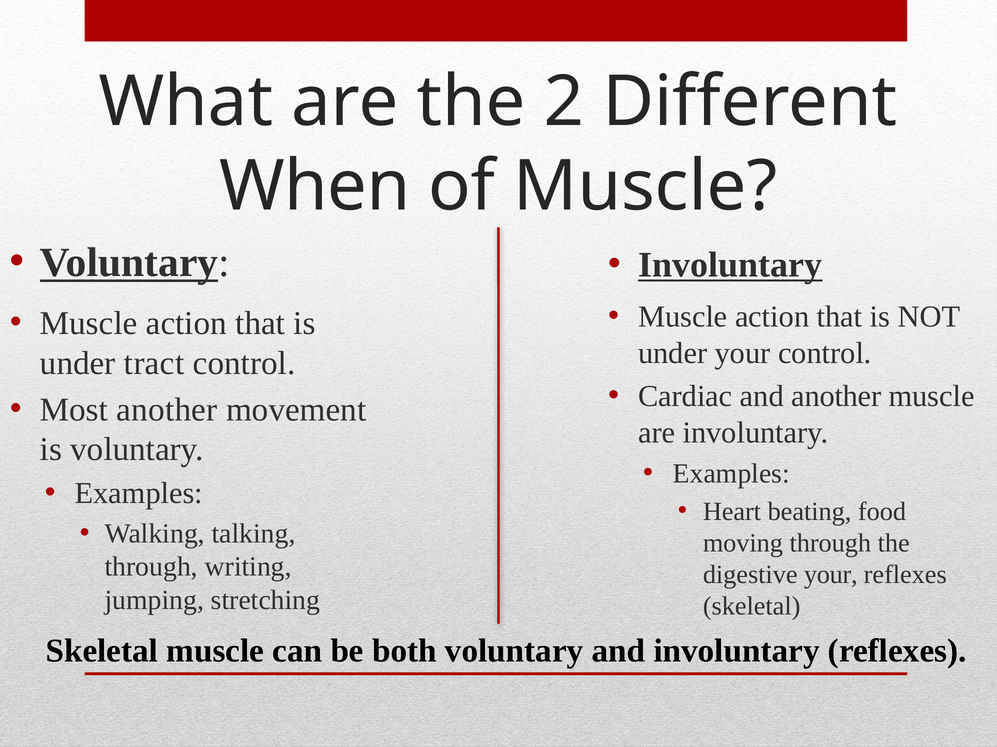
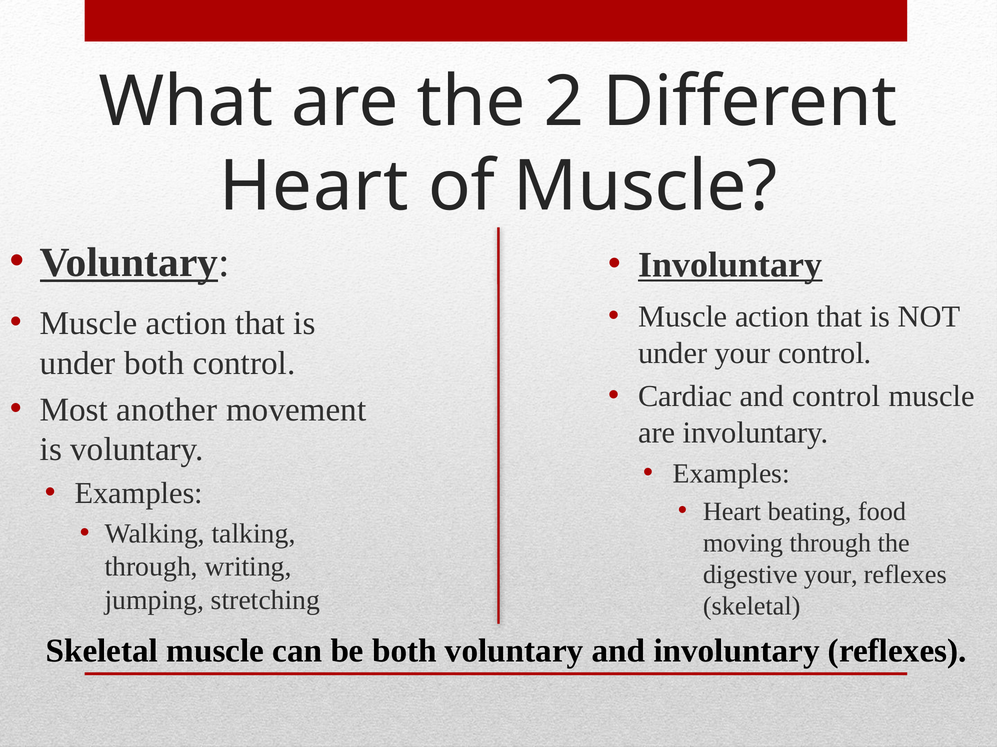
When at (315, 187): When -> Heart
under tract: tract -> both
and another: another -> control
